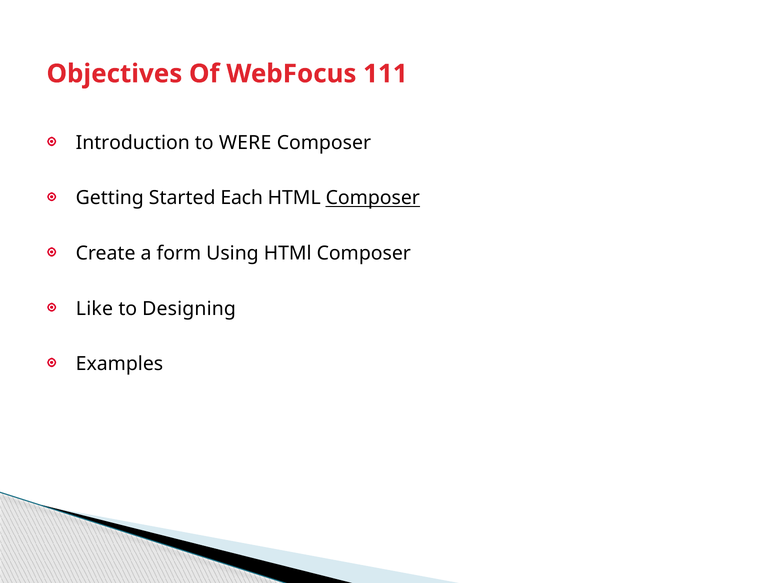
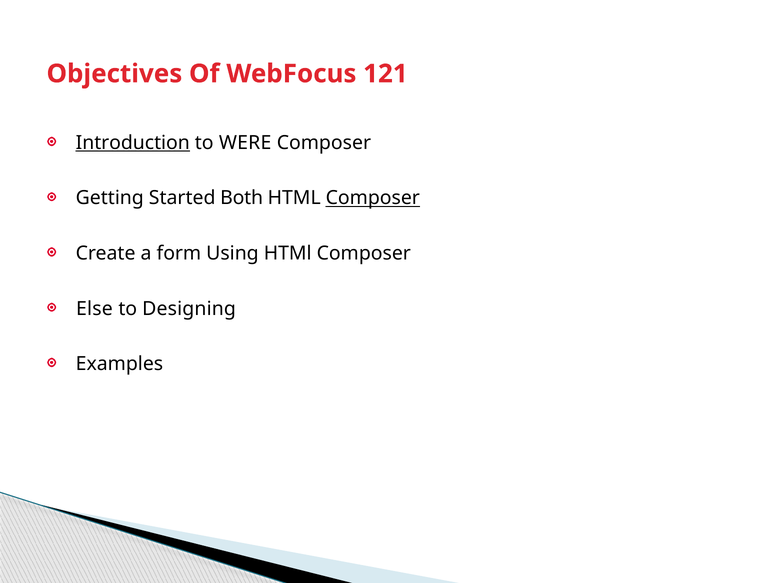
111: 111 -> 121
Introduction underline: none -> present
Each: Each -> Both
Like: Like -> Else
